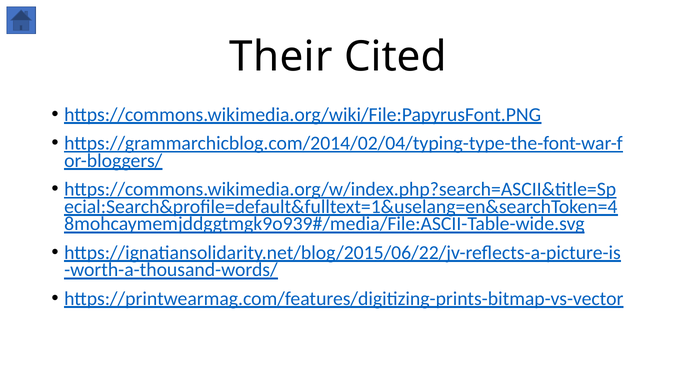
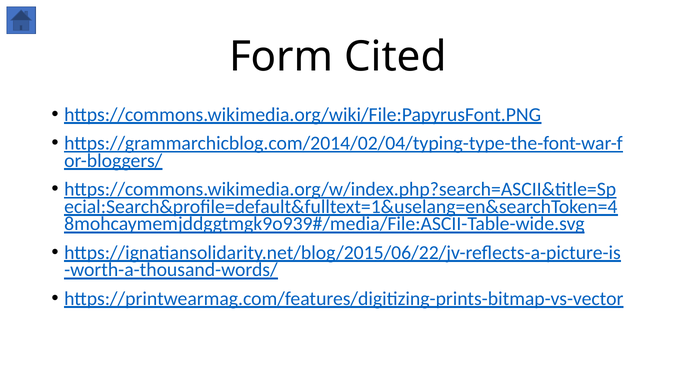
Their: Their -> Form
